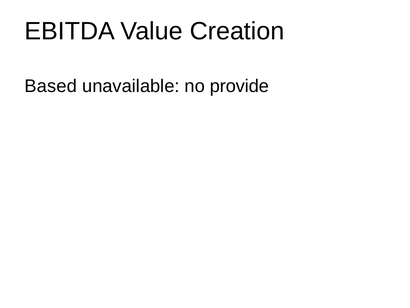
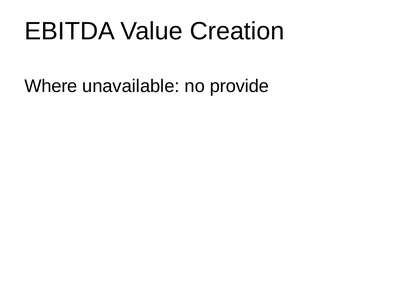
Based: Based -> Where
